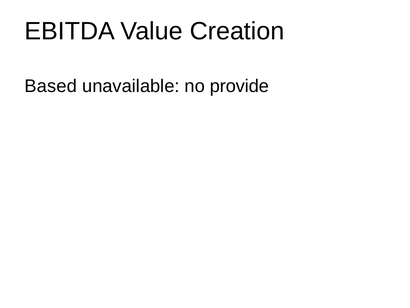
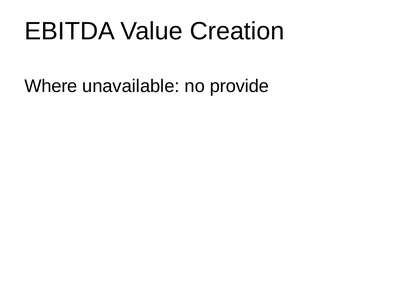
Based: Based -> Where
